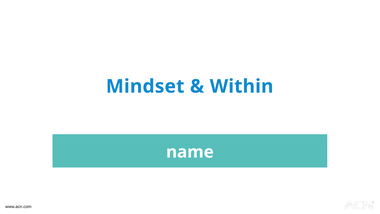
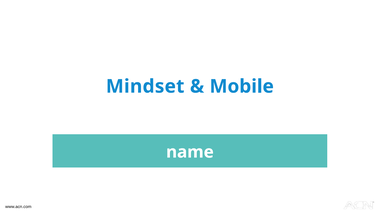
Within: Within -> Mobile
